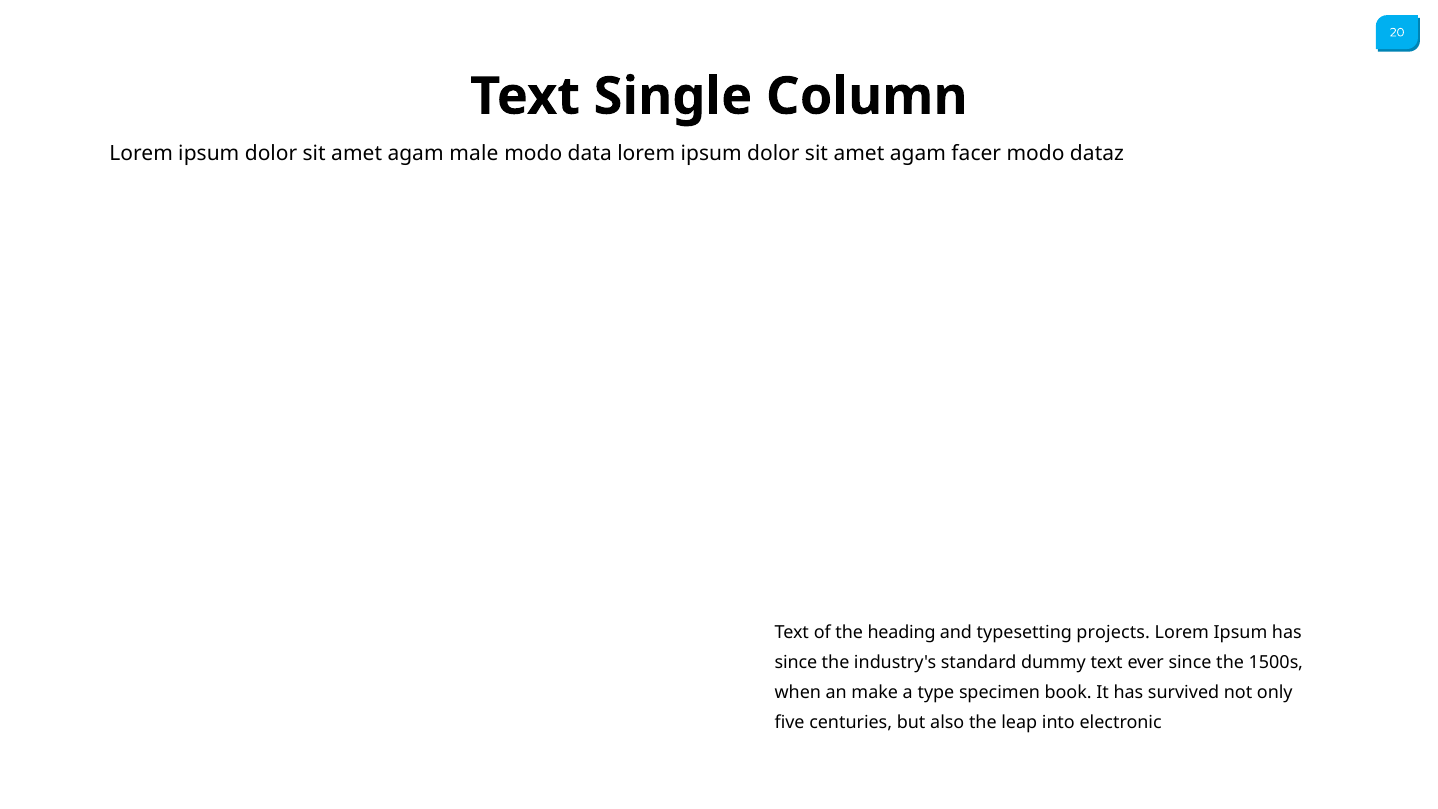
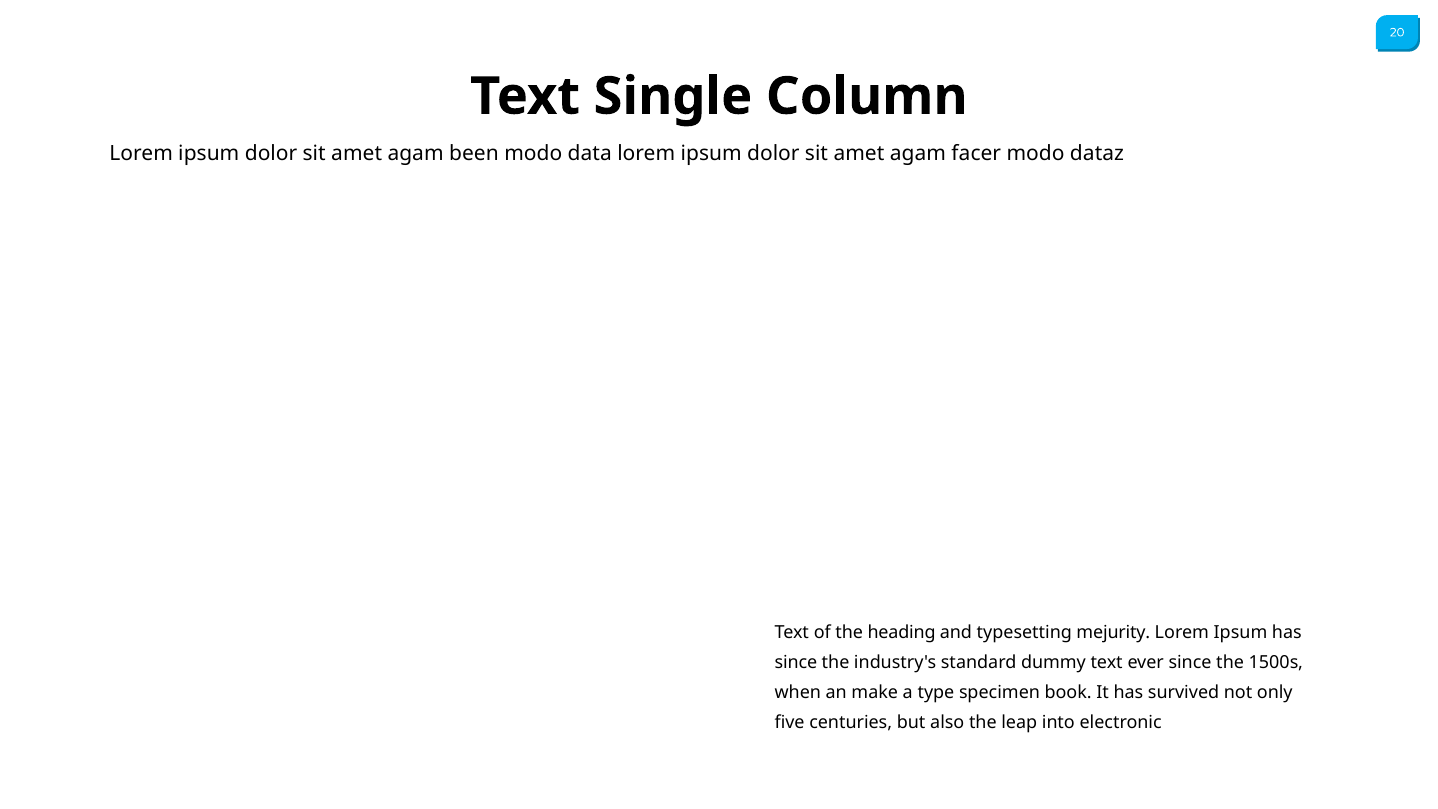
male: male -> been
projects: projects -> mejurity
